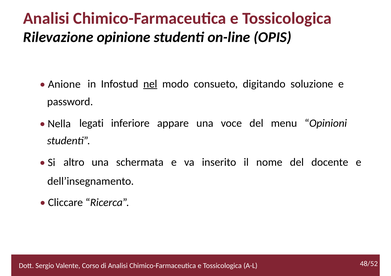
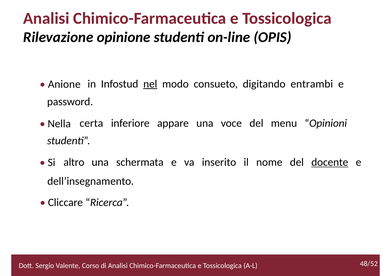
soluzione: soluzione -> entrambi
legati: legati -> certa
docente underline: none -> present
